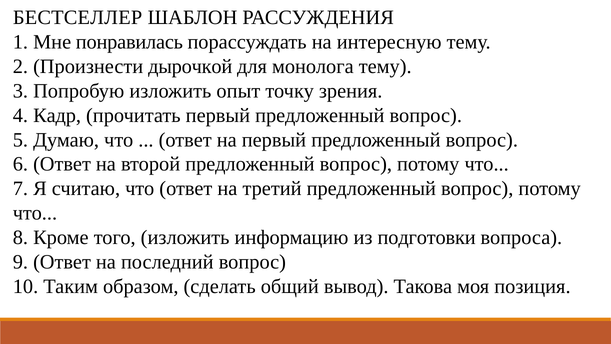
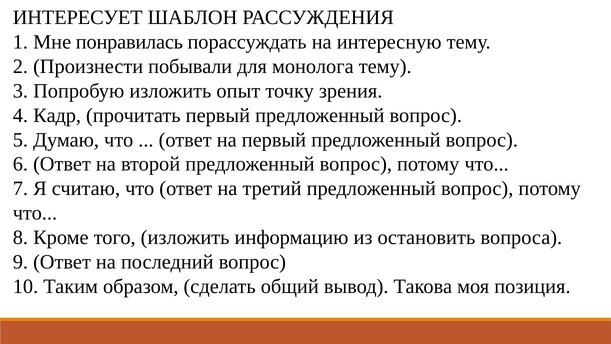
БЕСТСЕЛЛЕР: БЕСТСЕЛЛЕР -> ИНТЕРЕСУЕТ
дырочкой: дырочкой -> побывали
подготовки: подготовки -> остановить
